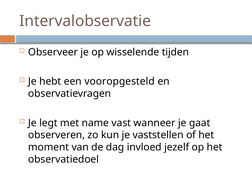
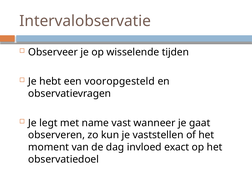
jezelf: jezelf -> exact
